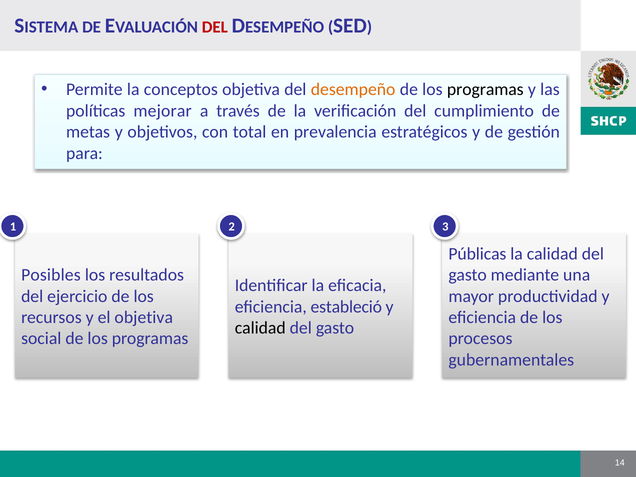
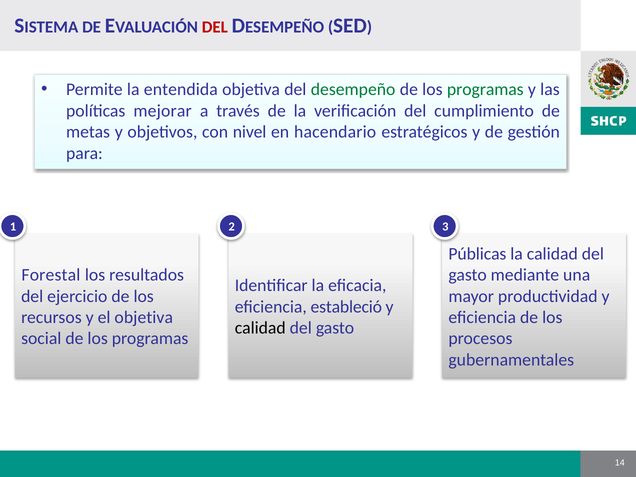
conceptos: conceptos -> entendida
desempeño colour: orange -> green
programas at (485, 90) colour: black -> green
total: total -> nivel
prevalencia: prevalencia -> hacendario
Posibles: Posibles -> Forestal
